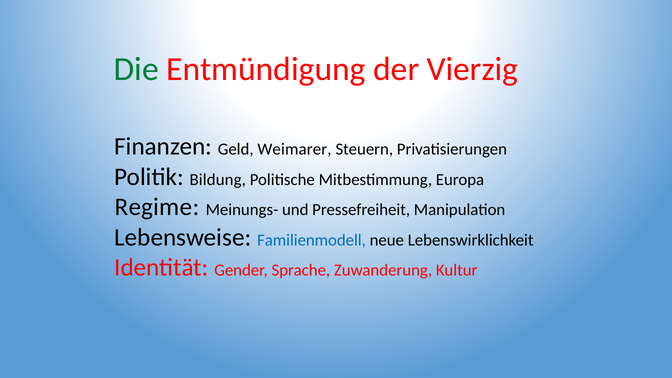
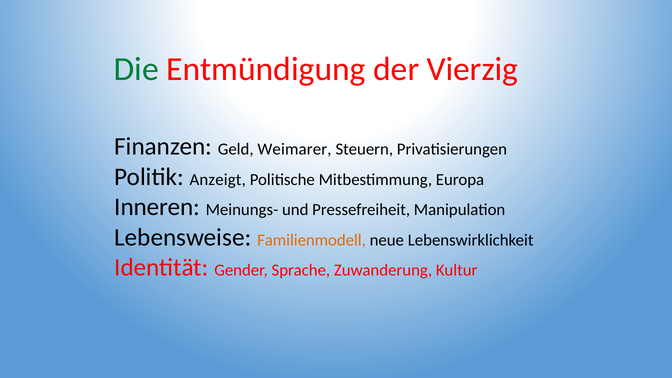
Bildung: Bildung -> Anzeigt
Regime: Regime -> Inneren
Familienmodell colour: blue -> orange
